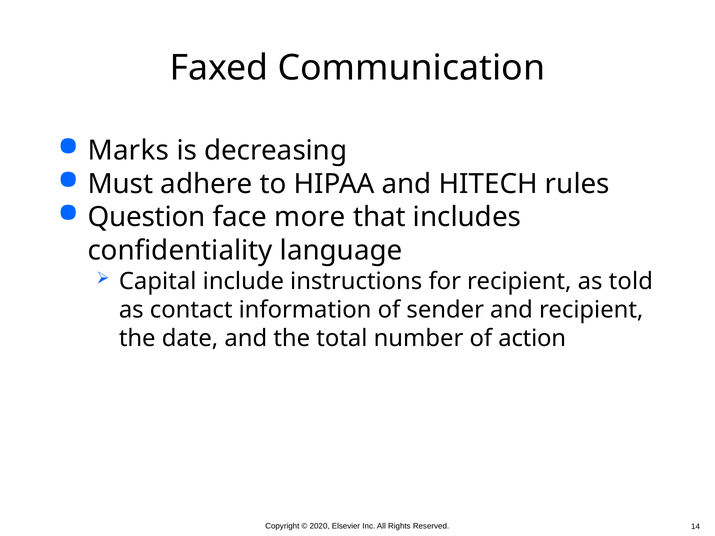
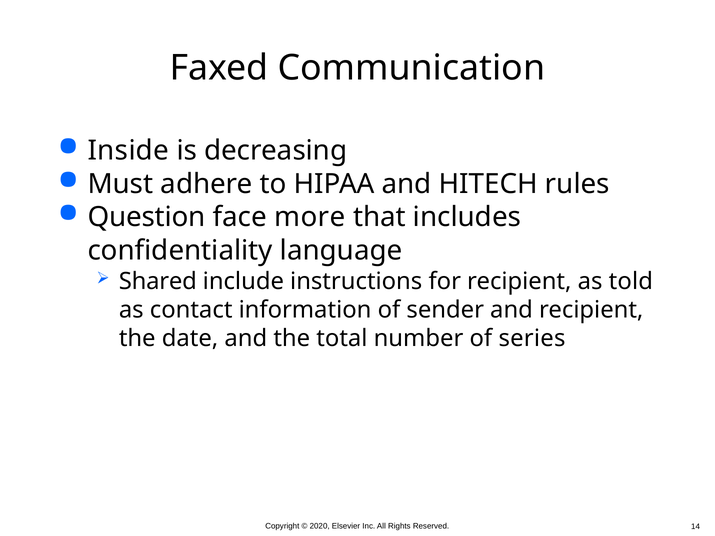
Marks: Marks -> Inside
Capital: Capital -> Shared
action: action -> series
